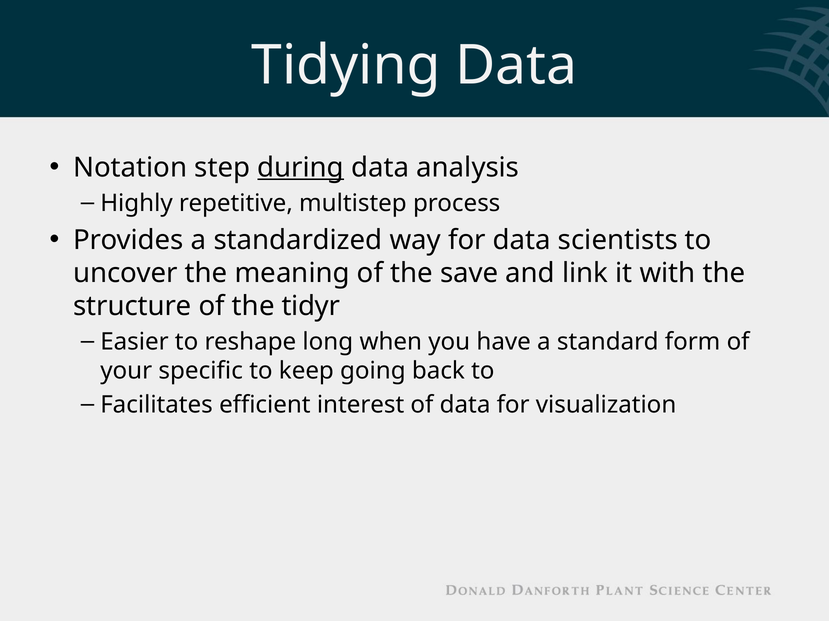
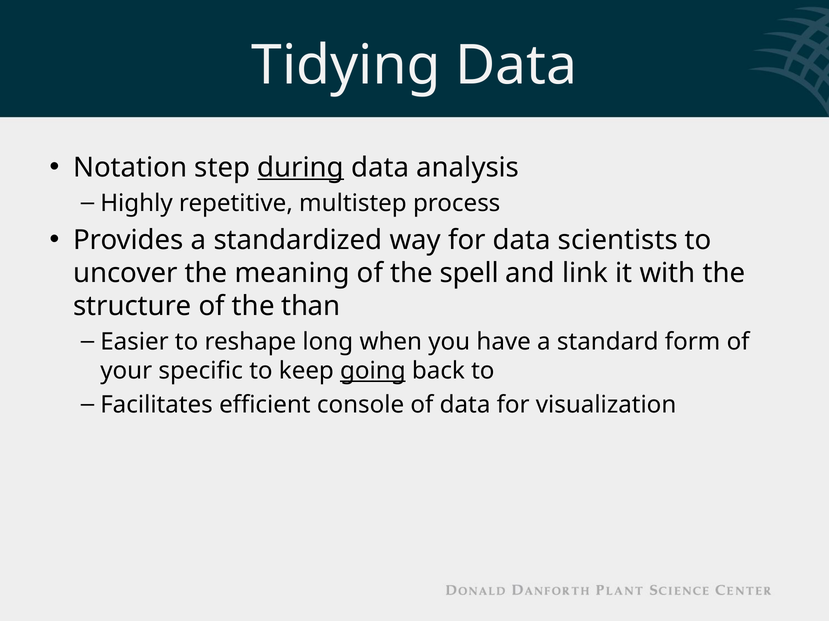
save: save -> spell
tidyr: tidyr -> than
going underline: none -> present
interest: interest -> console
